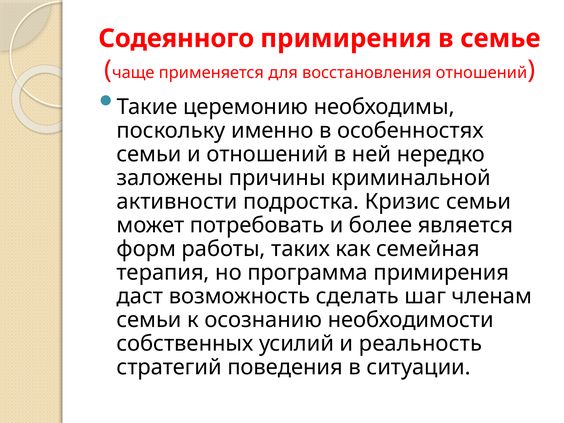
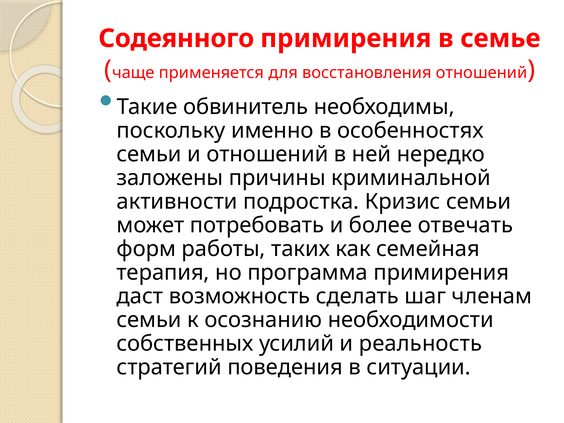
церемонию: церемонию -> обвинитель
является: является -> отвечать
